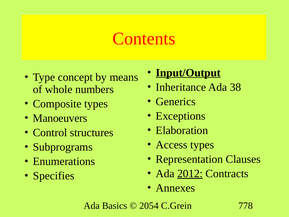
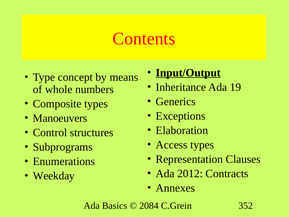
38: 38 -> 19
2012 underline: present -> none
Specifies: Specifies -> Weekday
2054: 2054 -> 2084
778: 778 -> 352
